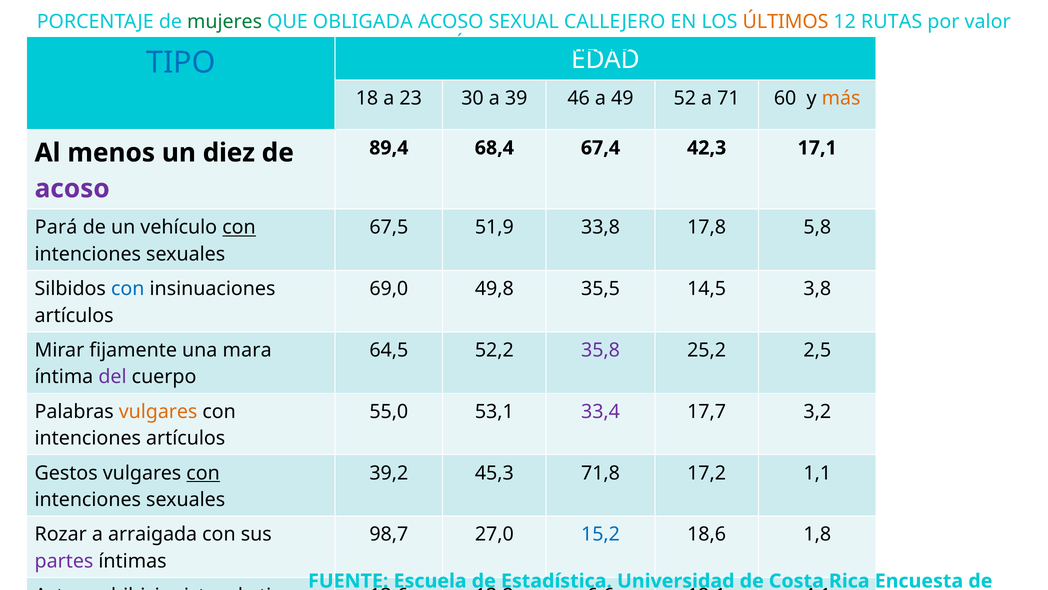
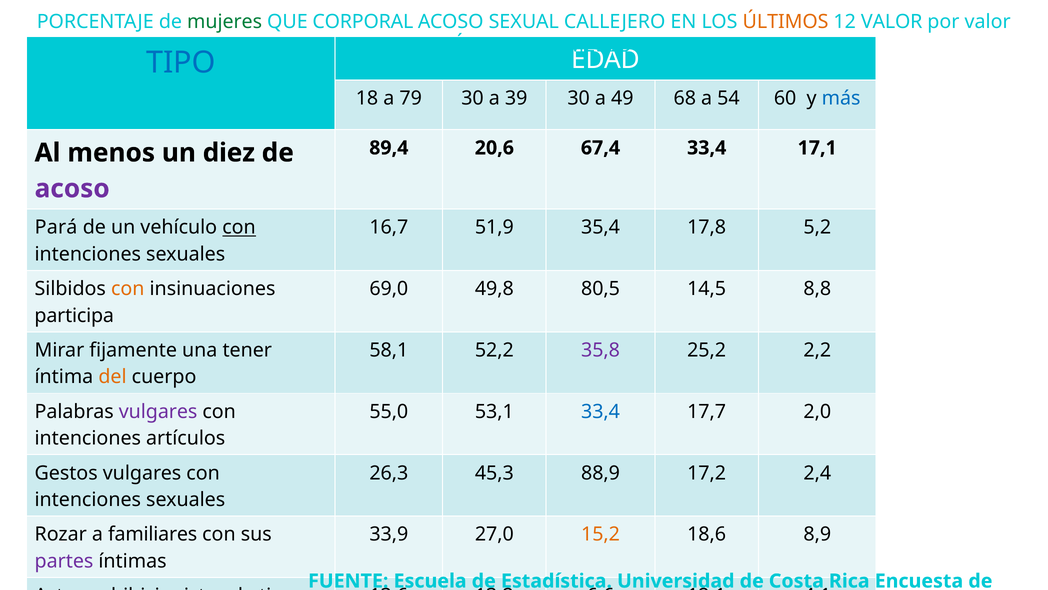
OBLIGADA: OBLIGADA -> CORPORAL
12 RUTAS: RUTAS -> VALOR
23: 23 -> 79
39 46: 46 -> 30
52: 52 -> 68
71: 71 -> 54
más colour: orange -> blue
68,4: 68,4 -> 20,6
67,4 42,3: 42,3 -> 33,4
67,5: 67,5 -> 16,7
33,8: 33,8 -> 35,4
5,8: 5,8 -> 5,2
con at (128, 289) colour: blue -> orange
35,5: 35,5 -> 80,5
3,8: 3,8 -> 8,8
artículos at (74, 315): artículos -> participa
mara: mara -> tener
64,5: 64,5 -> 58,1
2,5: 2,5 -> 2,2
del colour: purple -> orange
vulgares at (158, 411) colour: orange -> purple
33,4 at (601, 411) colour: purple -> blue
17,7 3,2: 3,2 -> 2,0
con at (203, 473) underline: present -> none
39,2: 39,2 -> 26,3
71,8: 71,8 -> 88,9
1,1: 1,1 -> 2,4
arraigada: arraigada -> familiares
98,7: 98,7 -> 33,9
15,2 colour: blue -> orange
1,8: 1,8 -> 8,9
